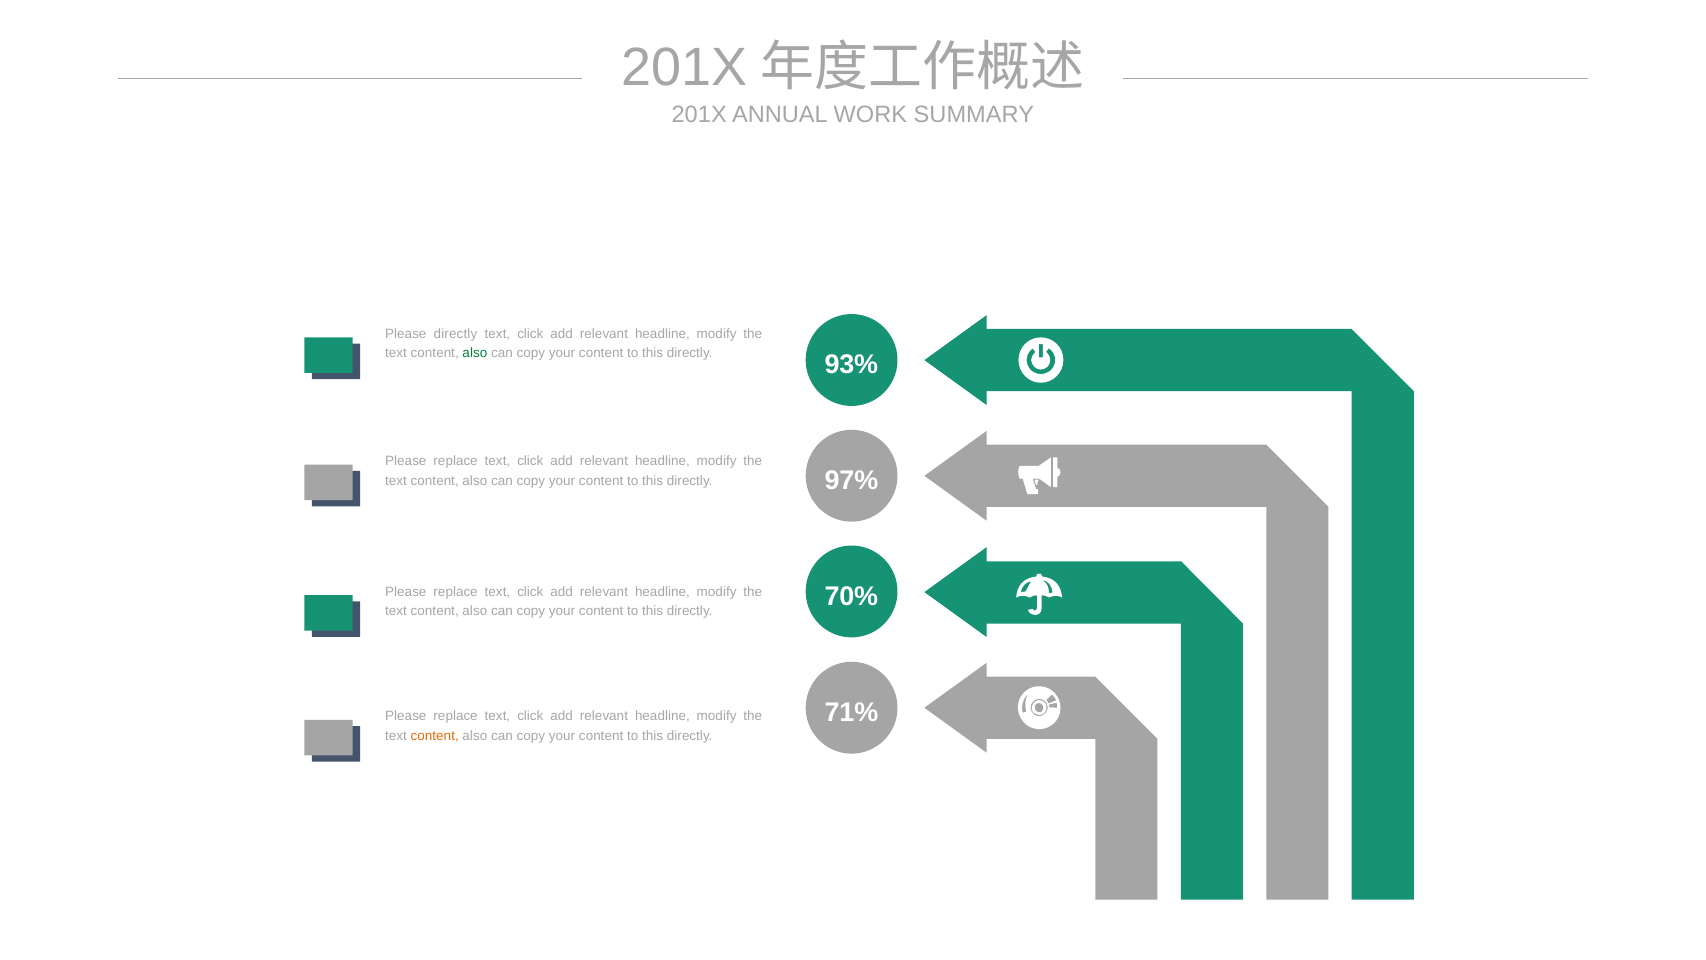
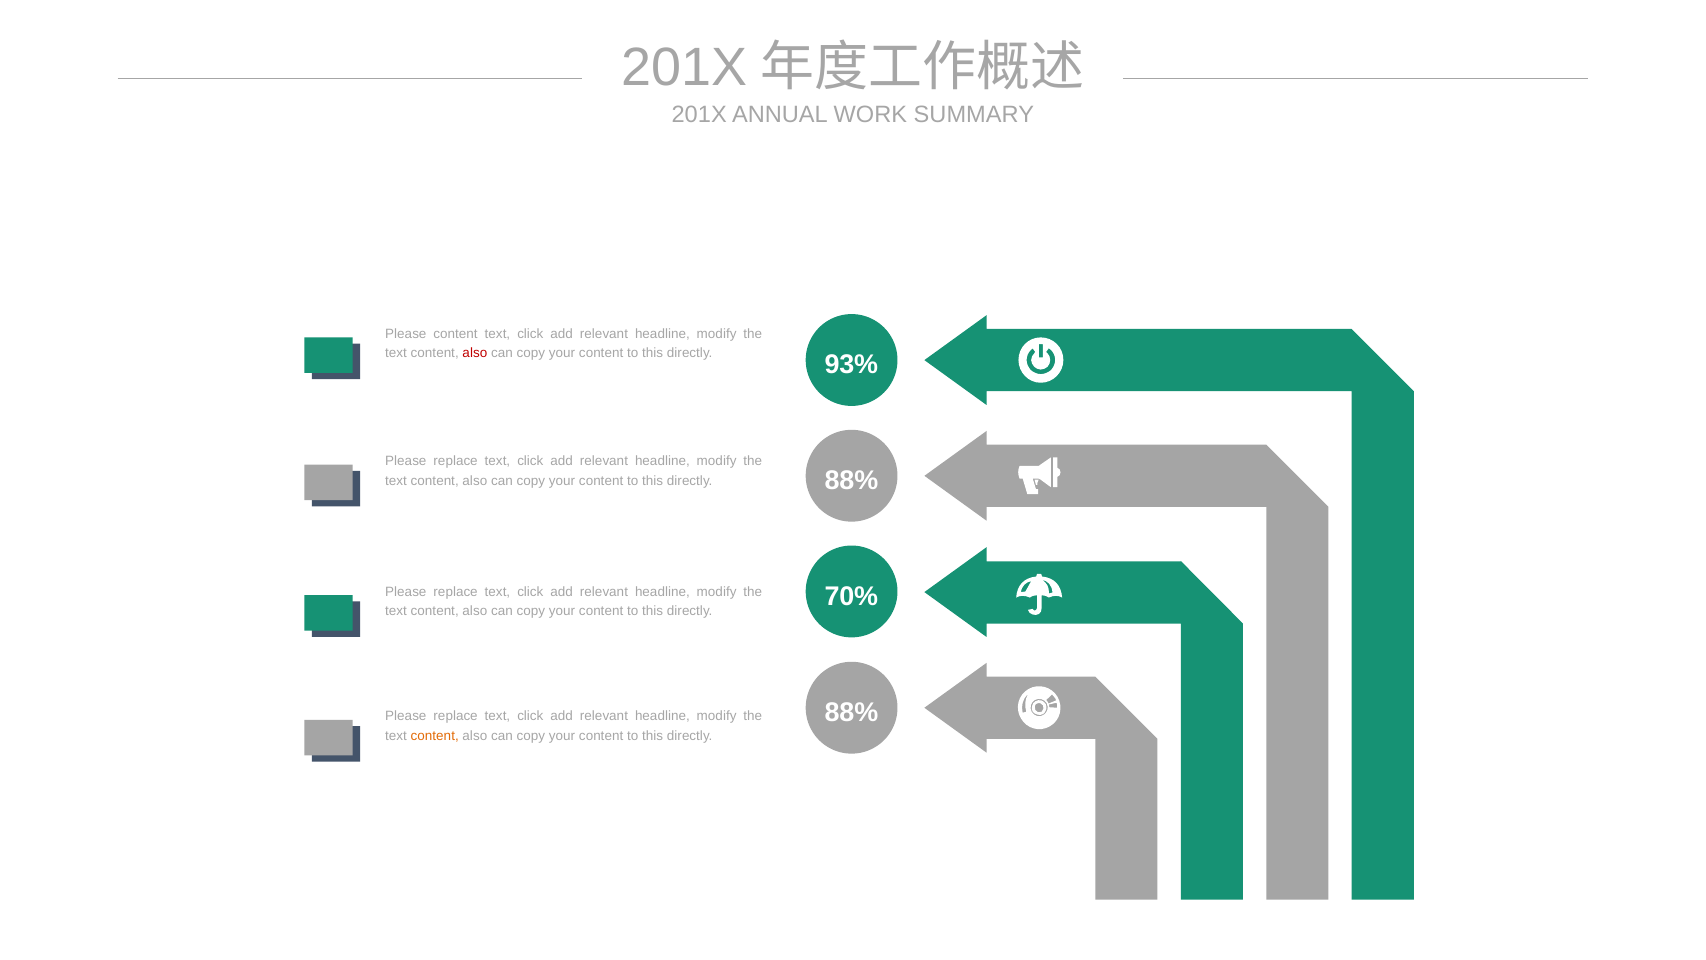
Please directly: directly -> content
also at (475, 353) colour: green -> red
97% at (851, 480): 97% -> 88%
71% at (851, 712): 71% -> 88%
